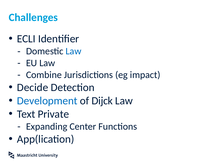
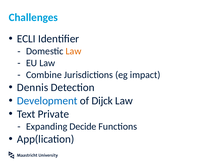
Law at (73, 51) colour: blue -> orange
Decide: Decide -> Dennis
Center: Center -> Decide
